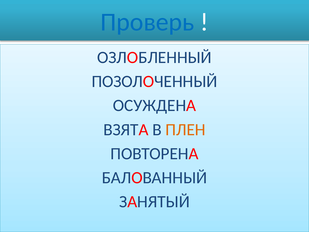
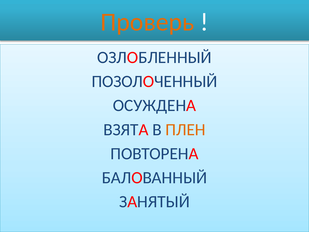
Проверь colour: blue -> orange
